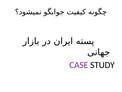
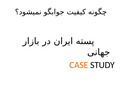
CASE colour: purple -> orange
